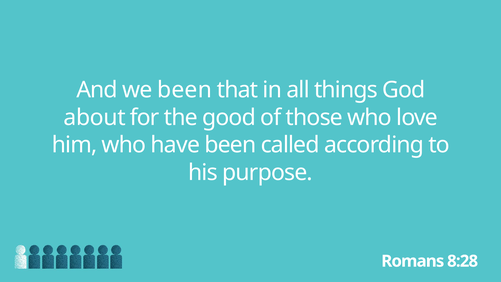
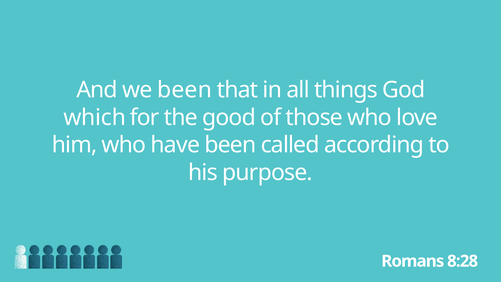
about: about -> which
